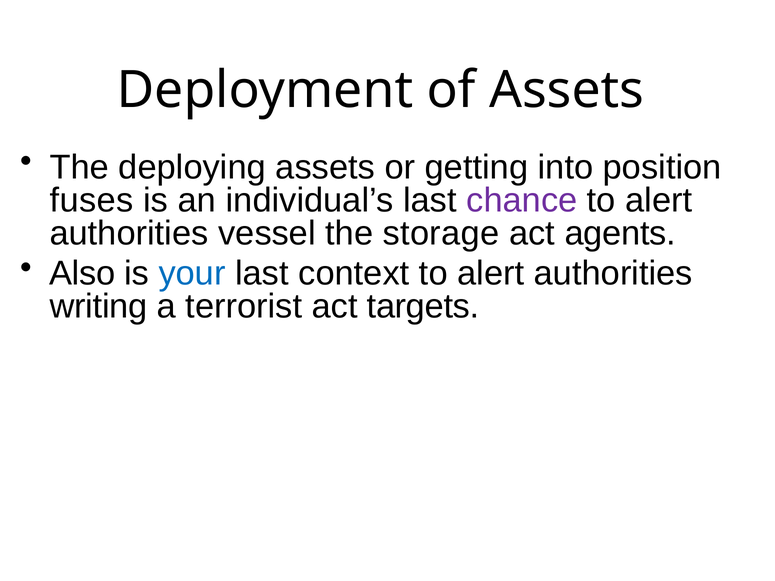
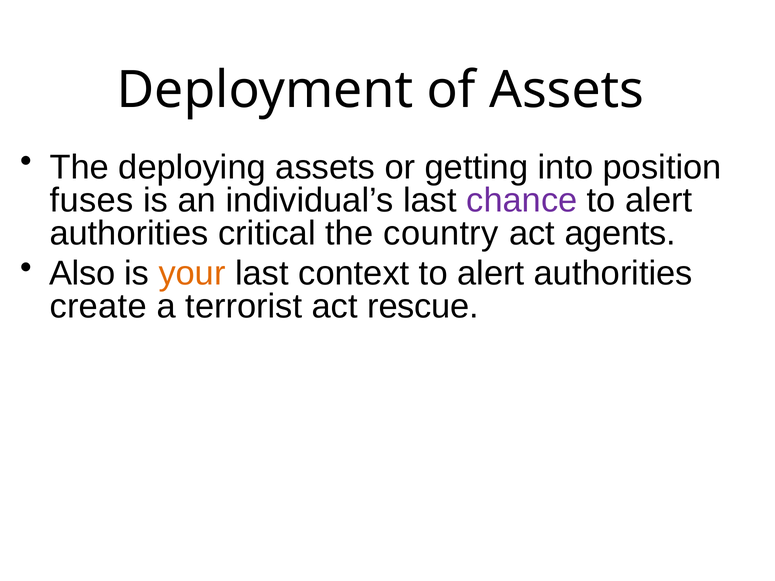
vessel: vessel -> critical
storage: storage -> country
your colour: blue -> orange
writing: writing -> create
targets: targets -> rescue
